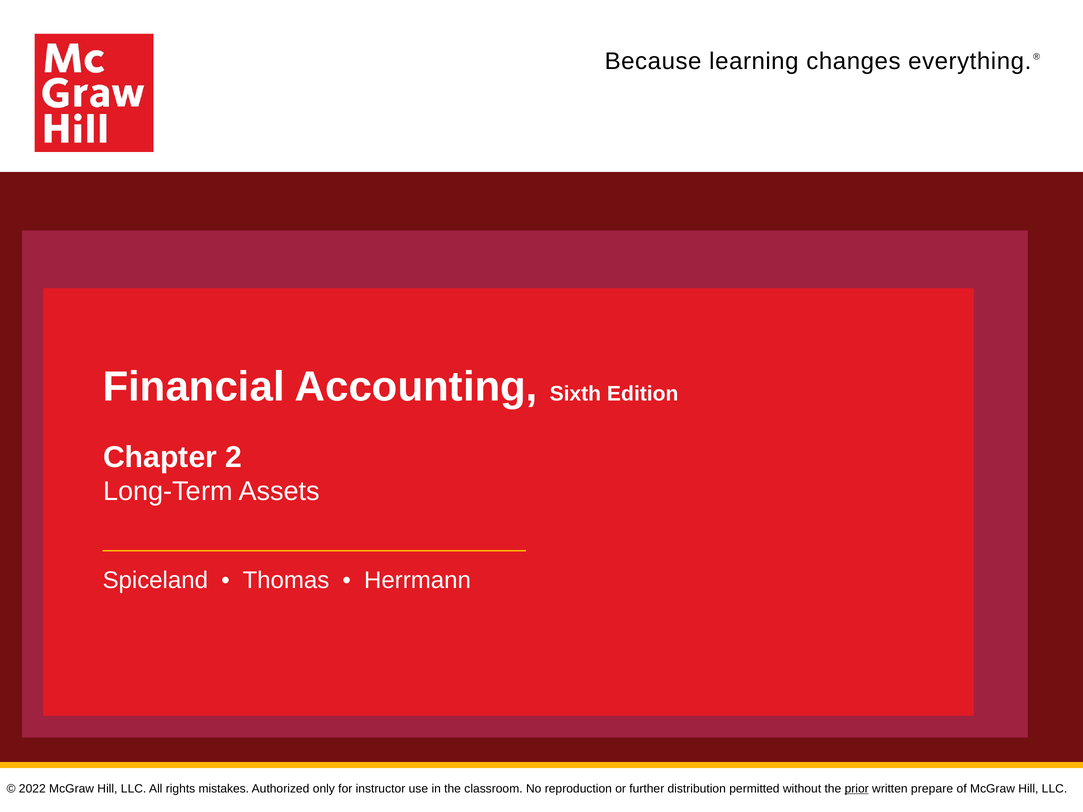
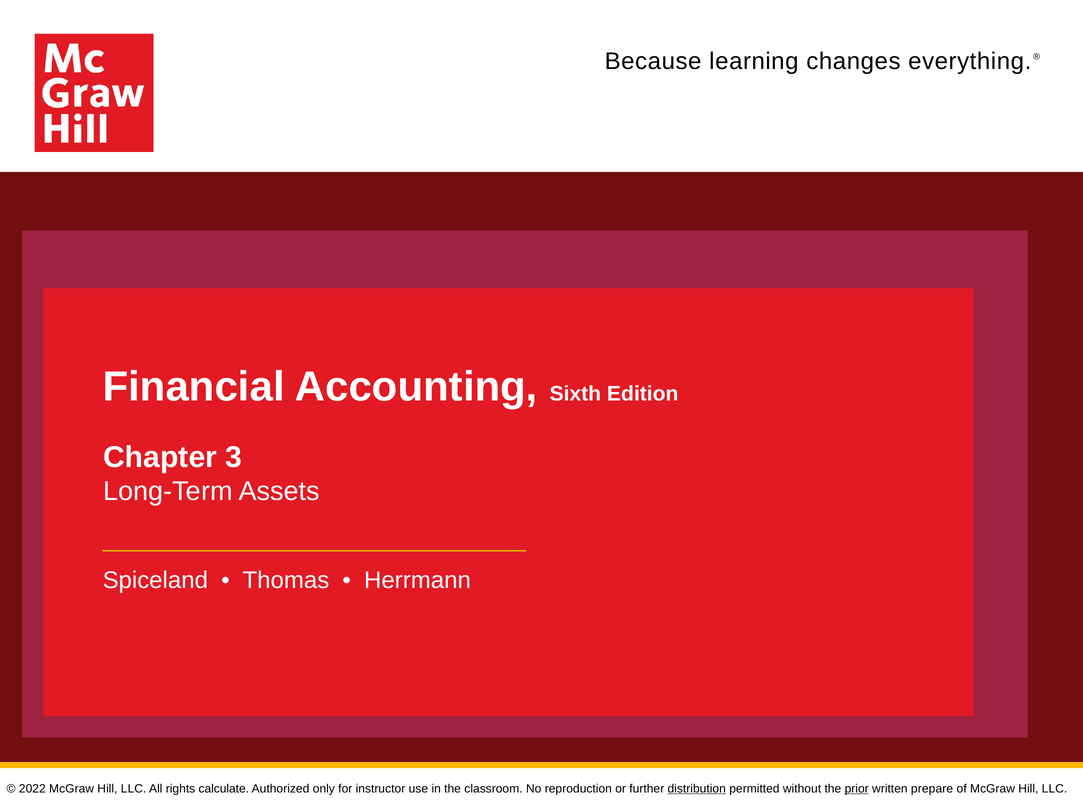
2: 2 -> 3
mistakes: mistakes -> calculate
distribution underline: none -> present
